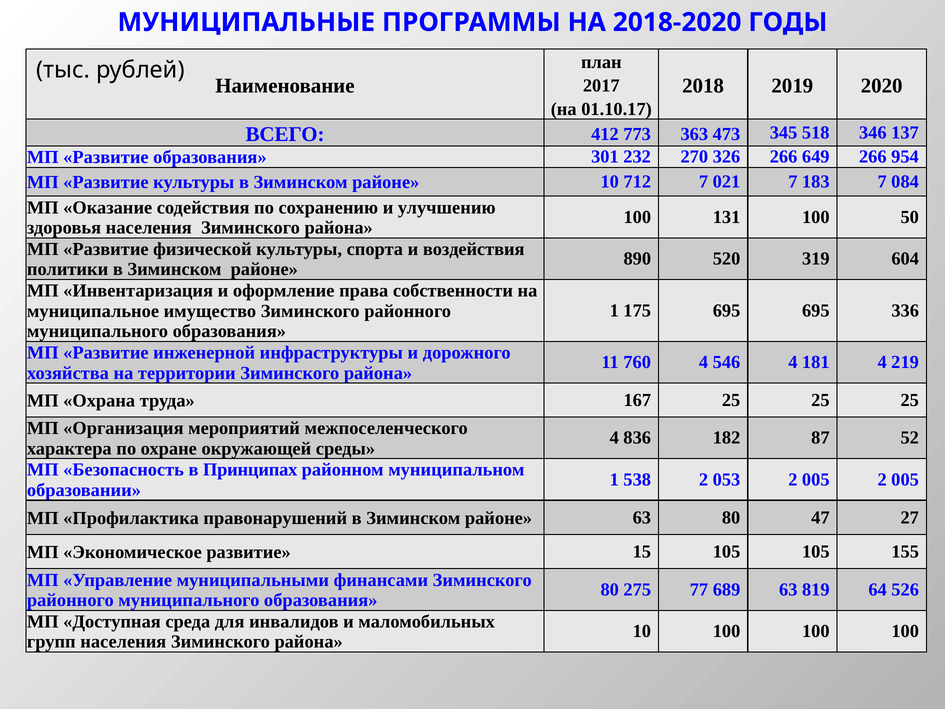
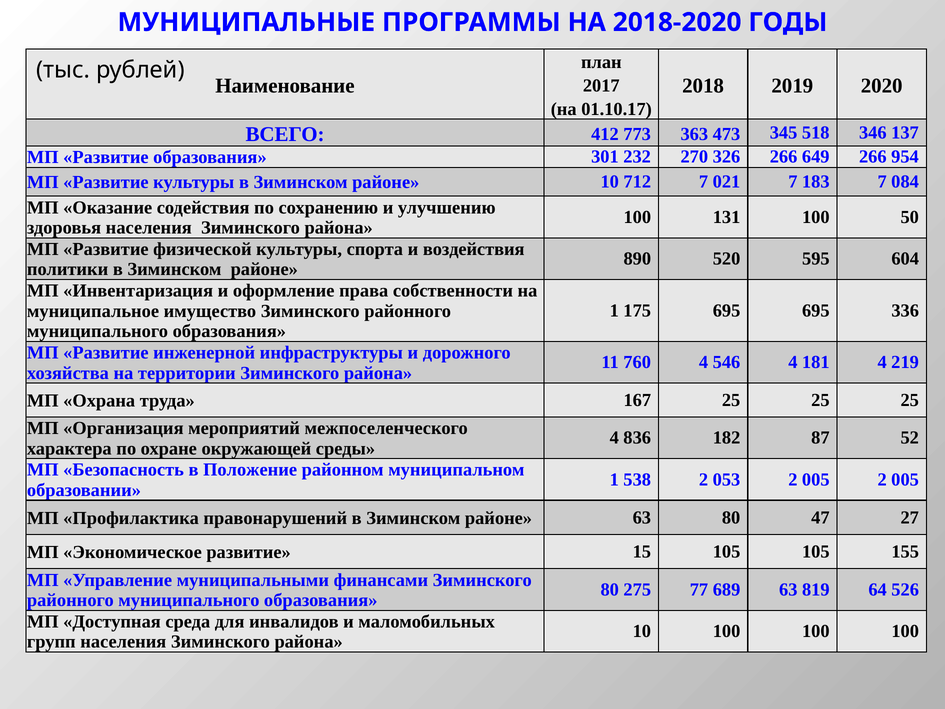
319: 319 -> 595
Принципах: Принципах -> Положение
